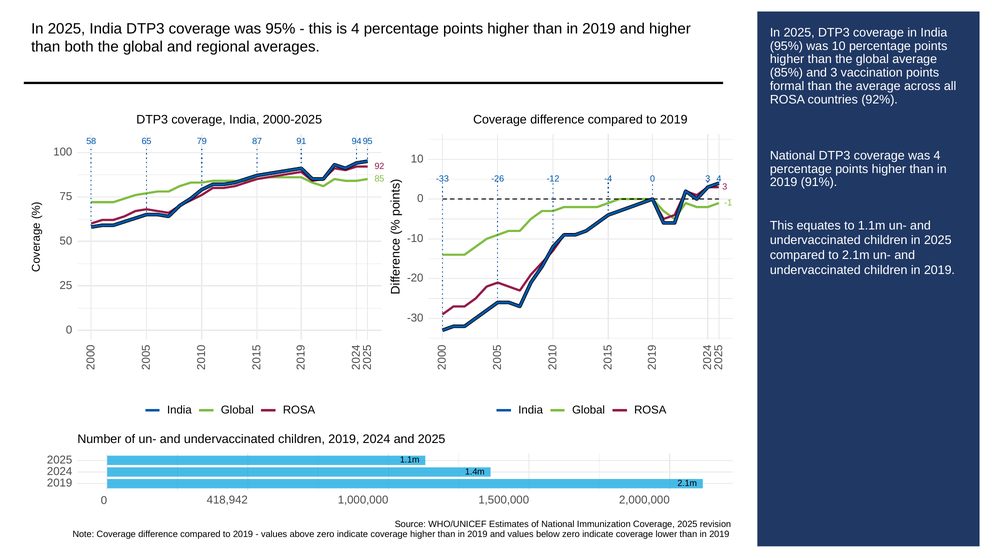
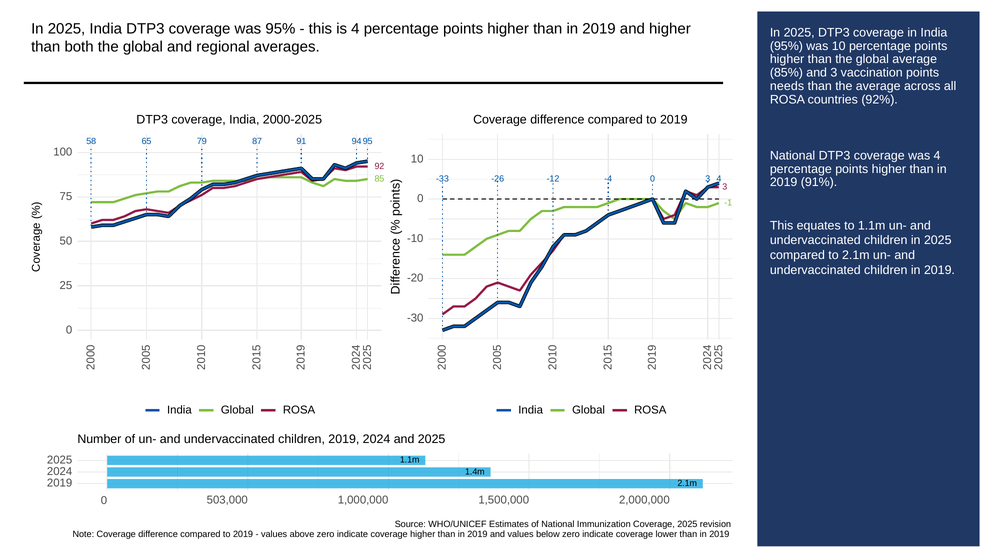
formal: formal -> needs
418,942: 418,942 -> 503,000
